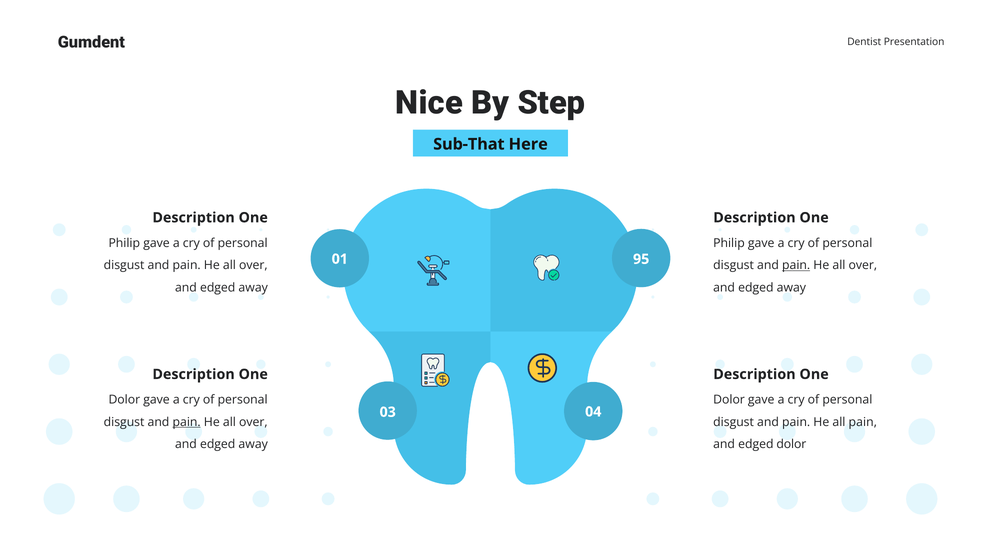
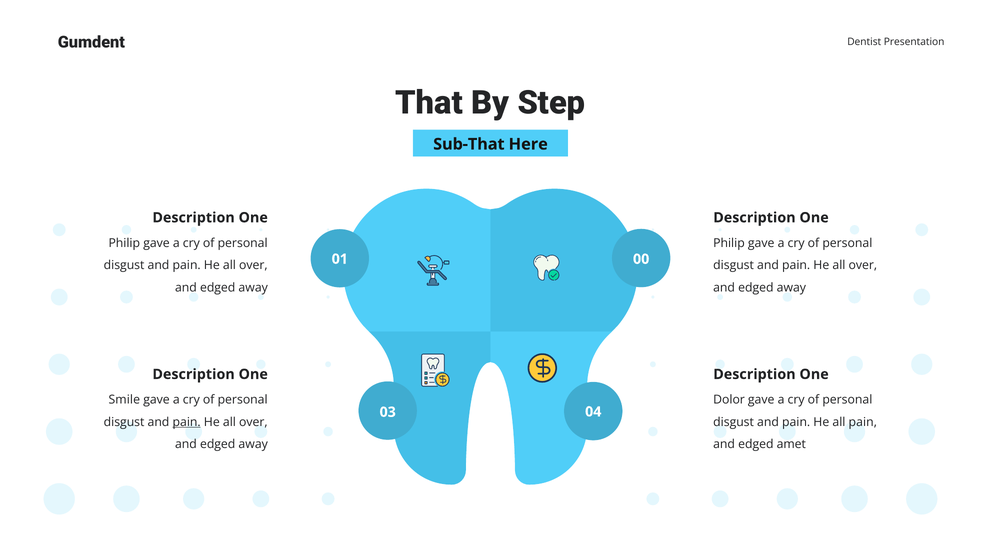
Nice: Nice -> That
95: 95 -> 00
pain at (796, 265) underline: present -> none
Dolor at (124, 400): Dolor -> Smile
edged dolor: dolor -> amet
